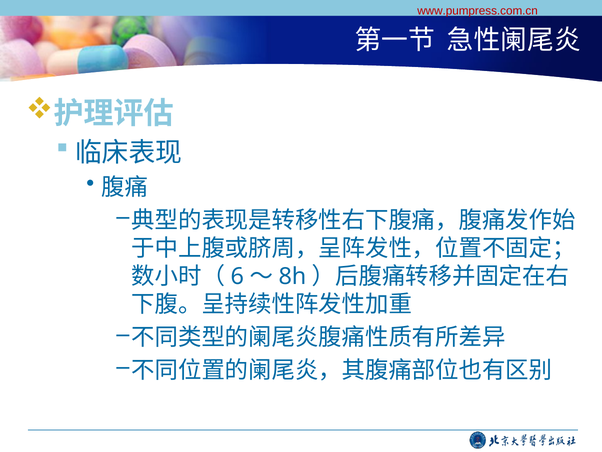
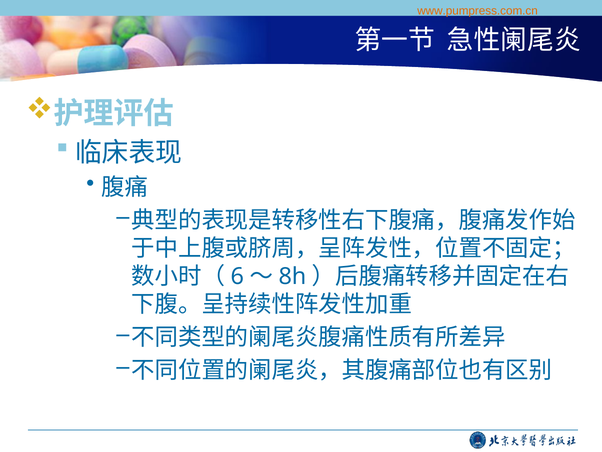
www.pumpress.com.cn colour: red -> orange
